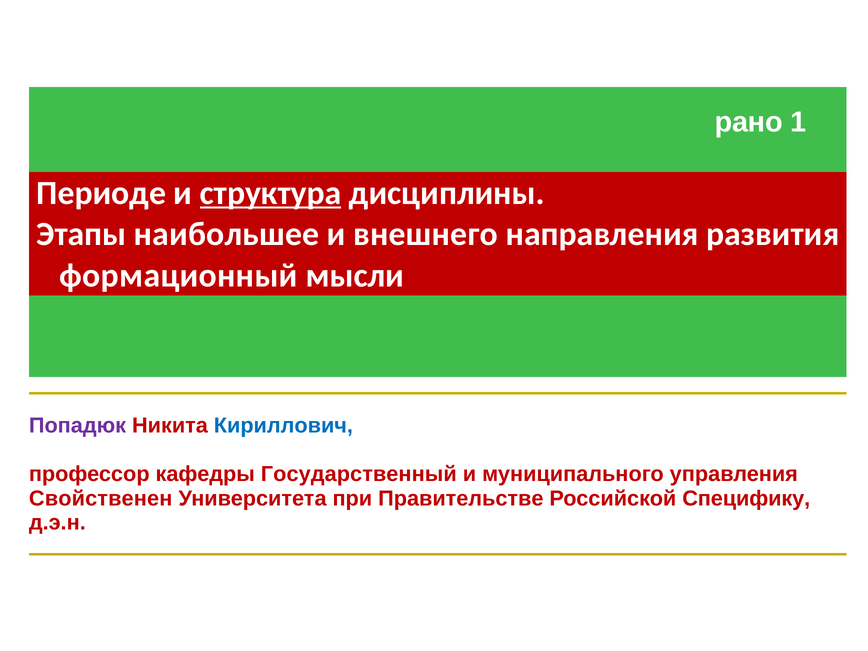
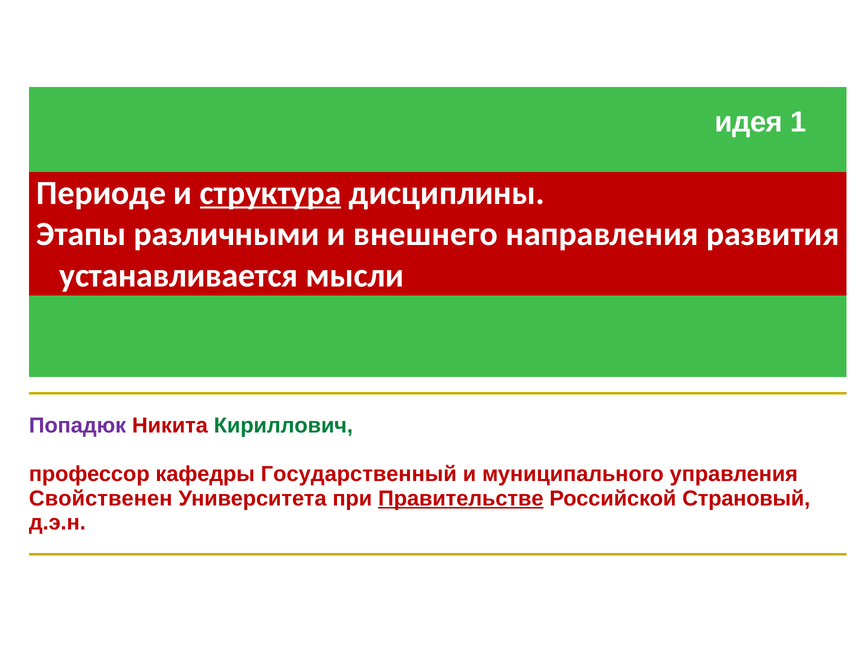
рано: рано -> идея
наибольшее: наибольшее -> различными
формационный: формационный -> устанавливается
Кириллович colour: blue -> green
Правительстве underline: none -> present
Специфику: Специфику -> Страновый
